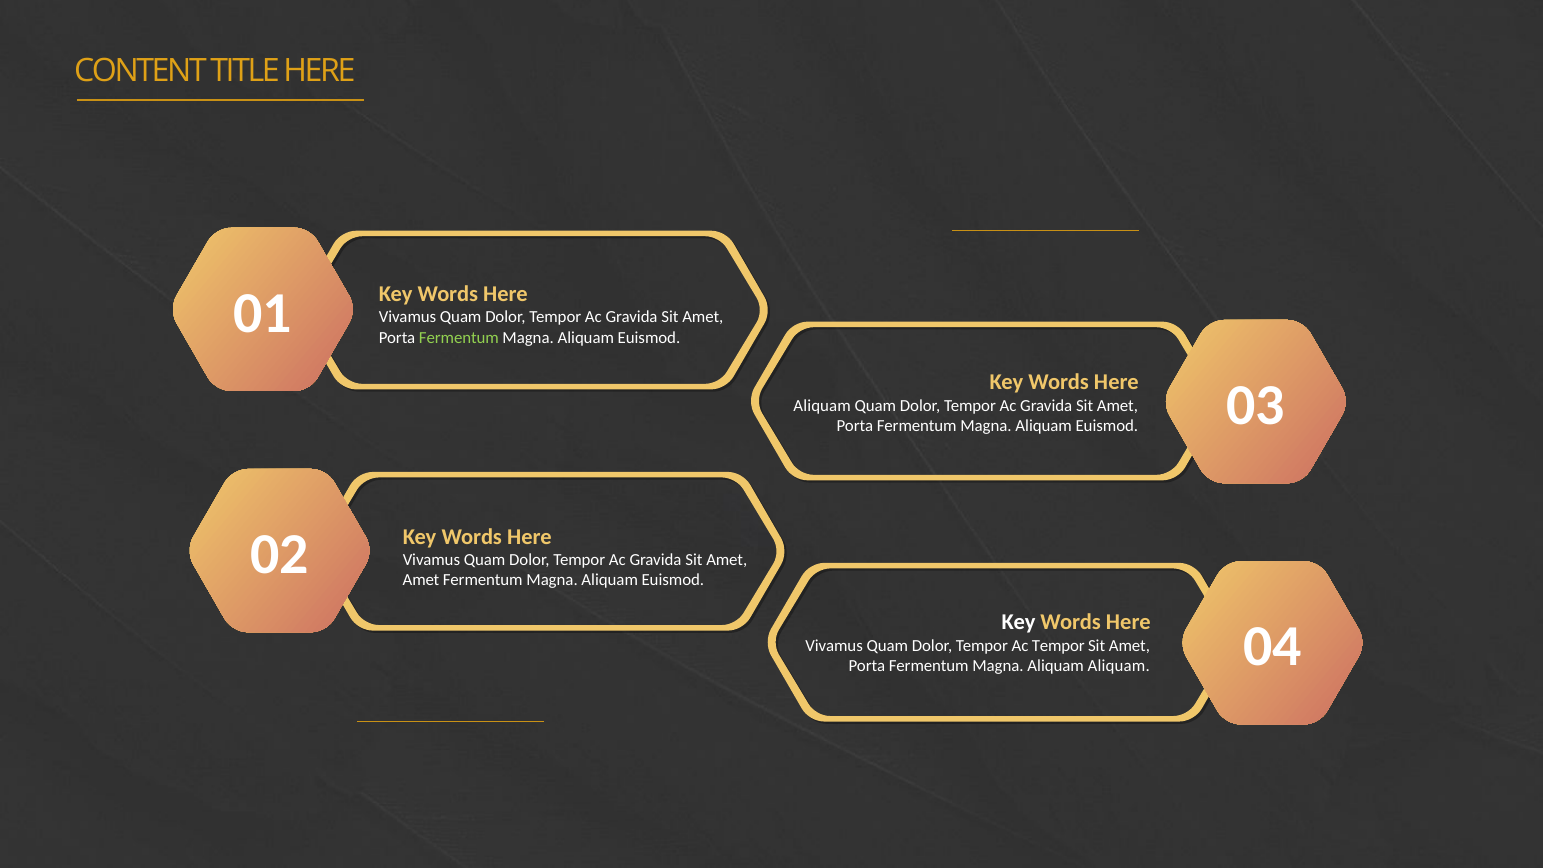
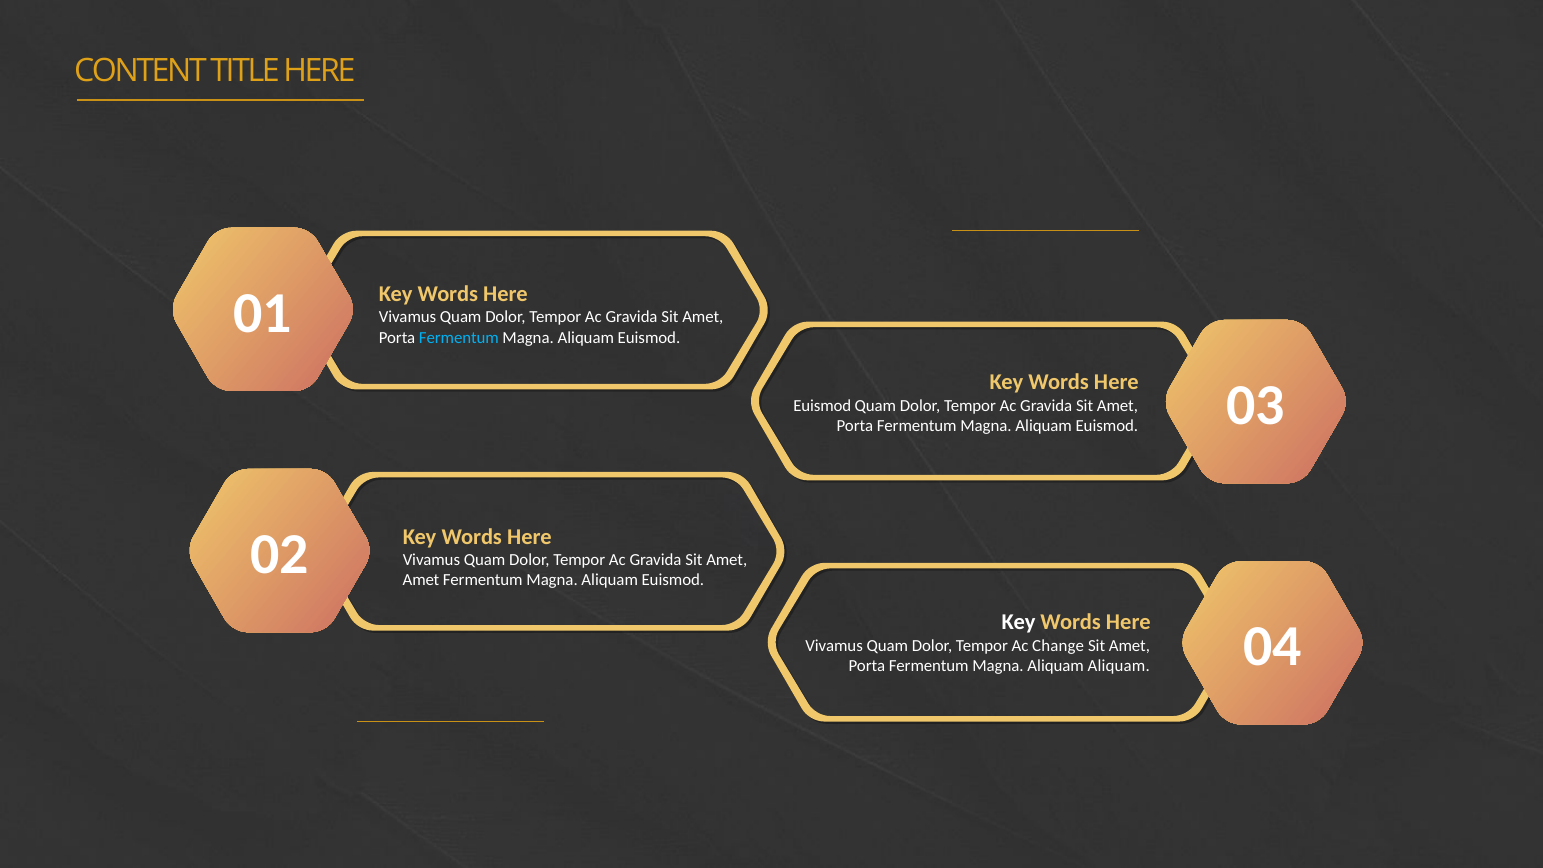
Fermentum at (459, 337) colour: light green -> light blue
Aliquam at (822, 406): Aliquam -> Euismod
Ac Tempor: Tempor -> Change
